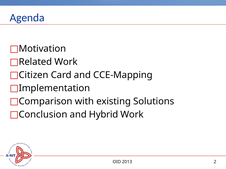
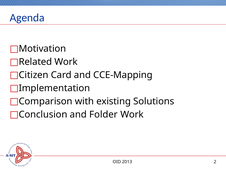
Hybrid: Hybrid -> Folder
